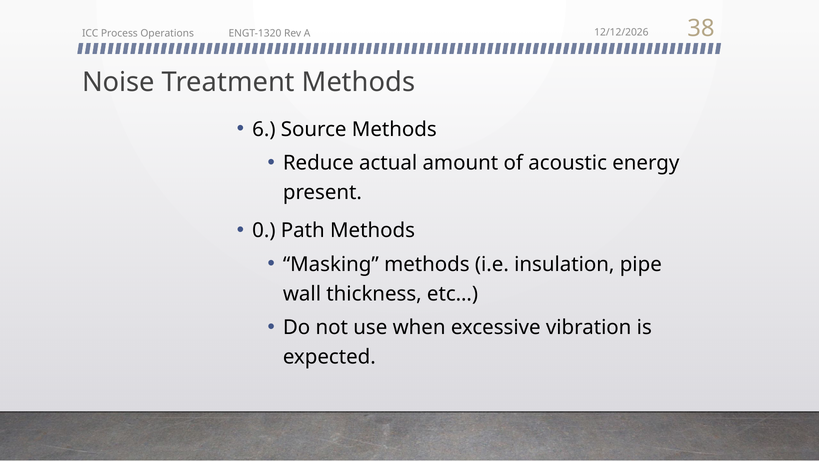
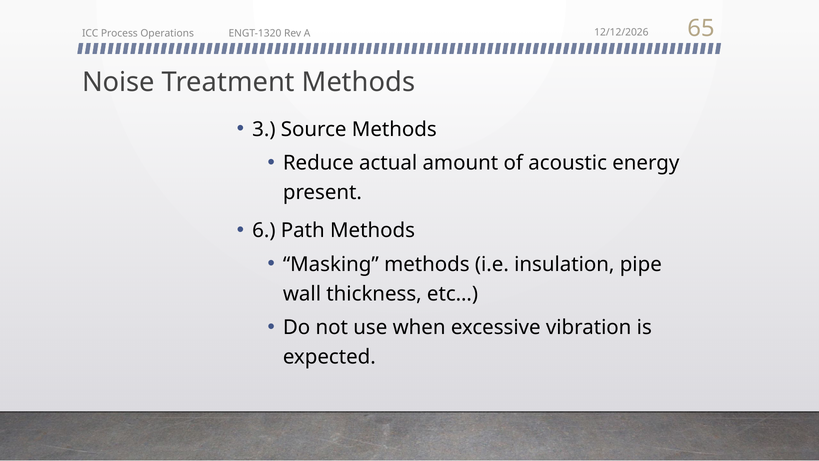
38: 38 -> 65
6: 6 -> 3
0: 0 -> 6
